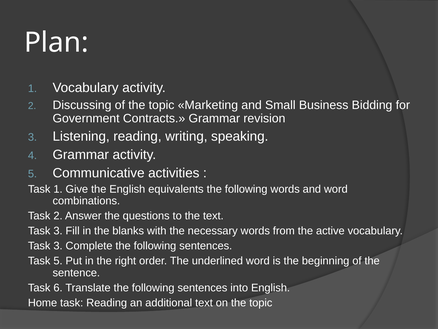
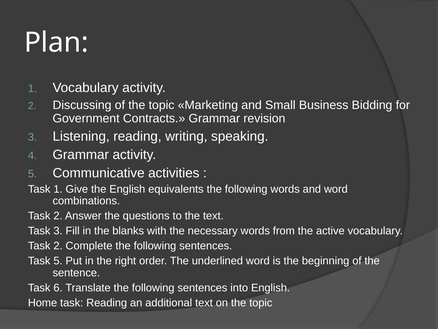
3 at (58, 246): 3 -> 2
